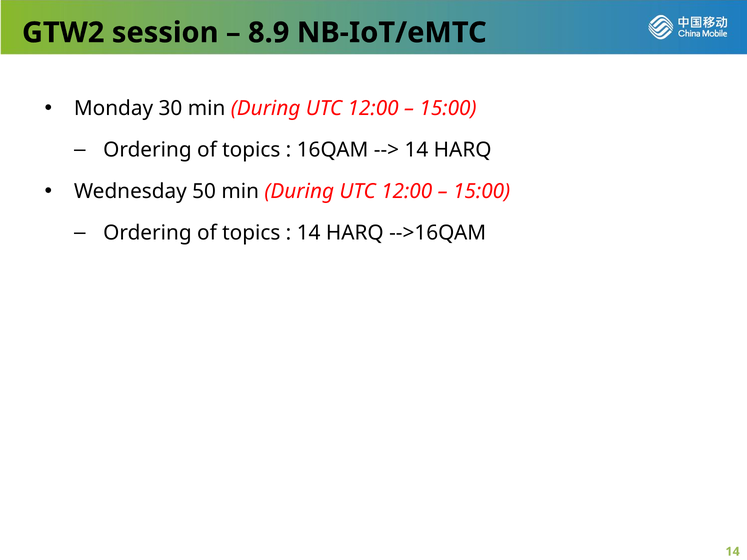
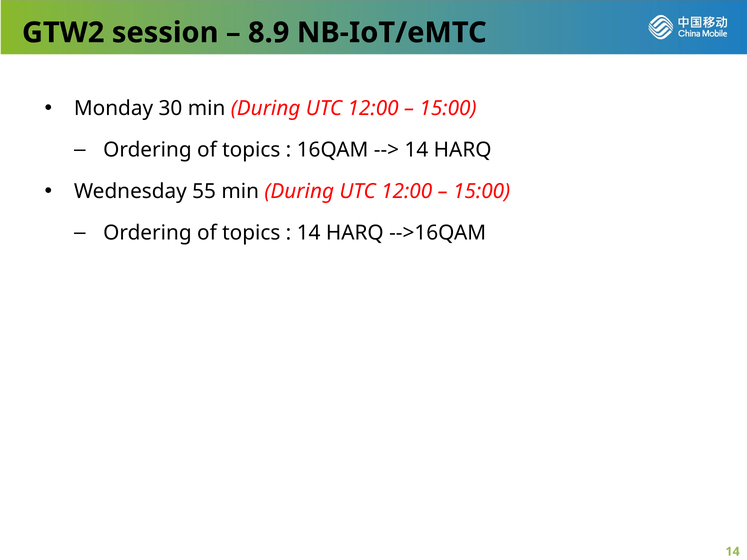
50: 50 -> 55
